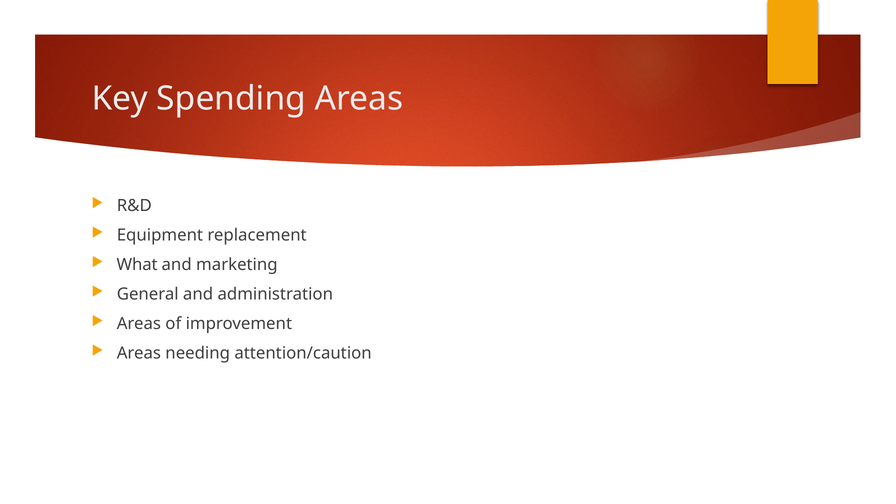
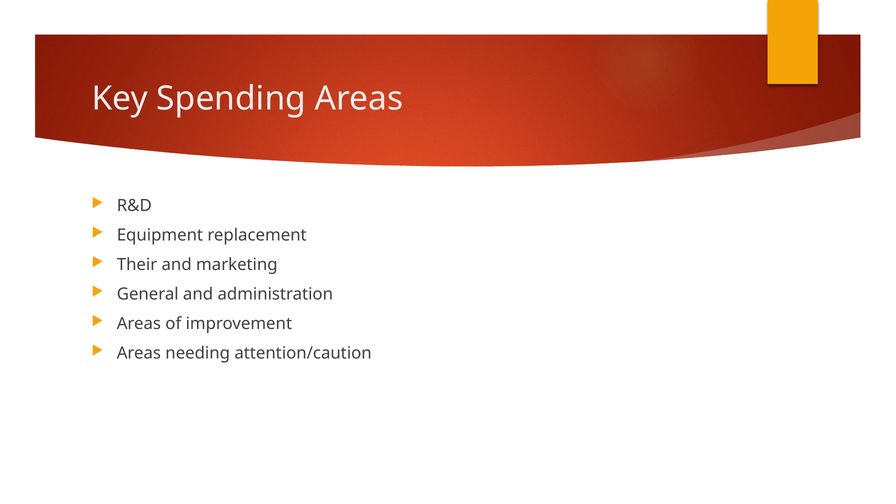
What: What -> Their
